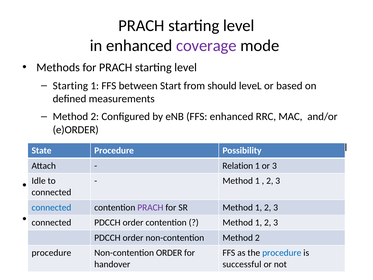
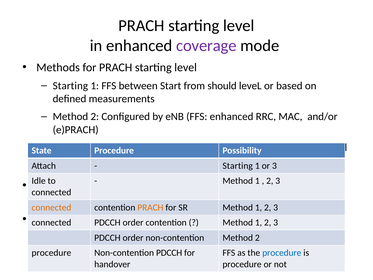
e)ORDER: e)ORDER -> e)PRACH
Relation at (238, 166): Relation -> Starting
connected at (51, 207) colour: blue -> orange
PRACH at (150, 207) colour: purple -> orange
Non-contention ORDER: ORDER -> PDCCH
successful at (242, 264): successful -> procedure
